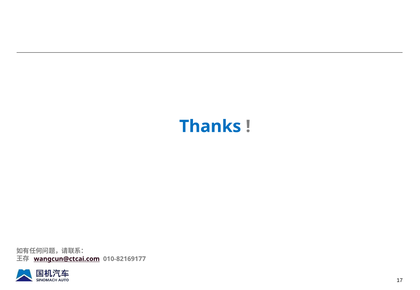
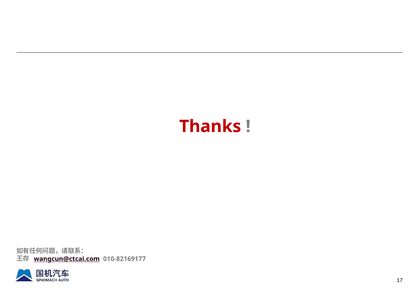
Thanks colour: blue -> red
